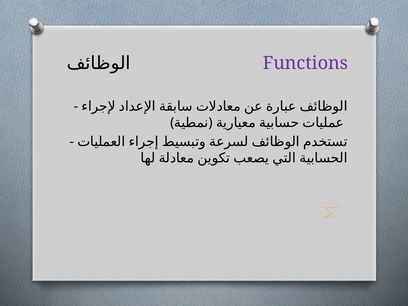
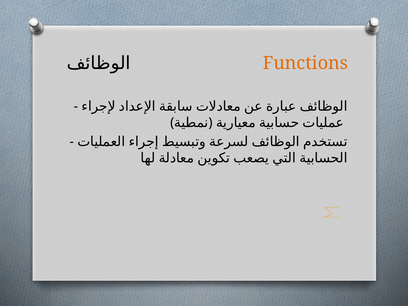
Functions colour: purple -> orange
